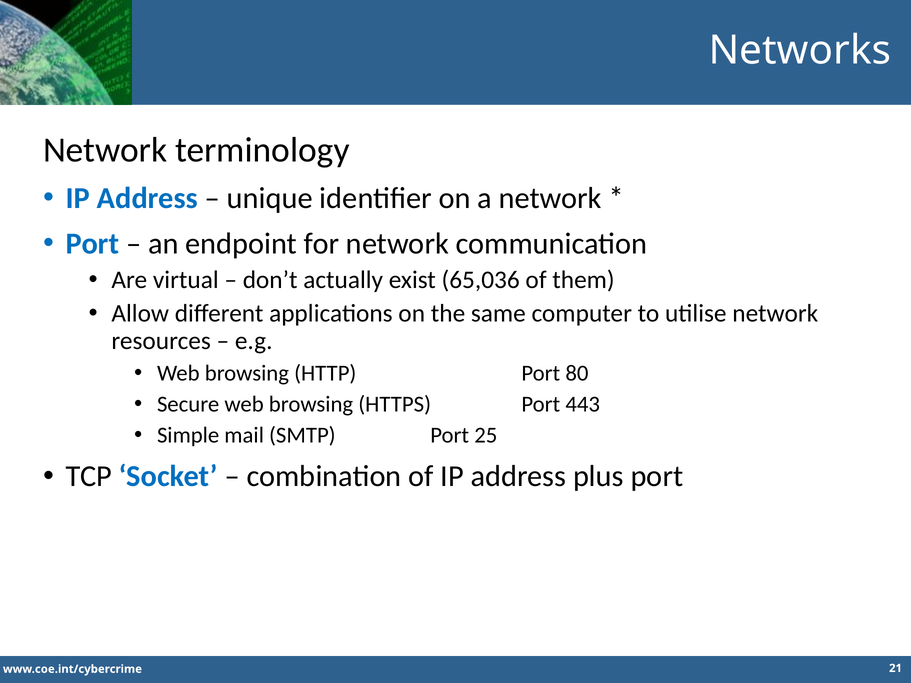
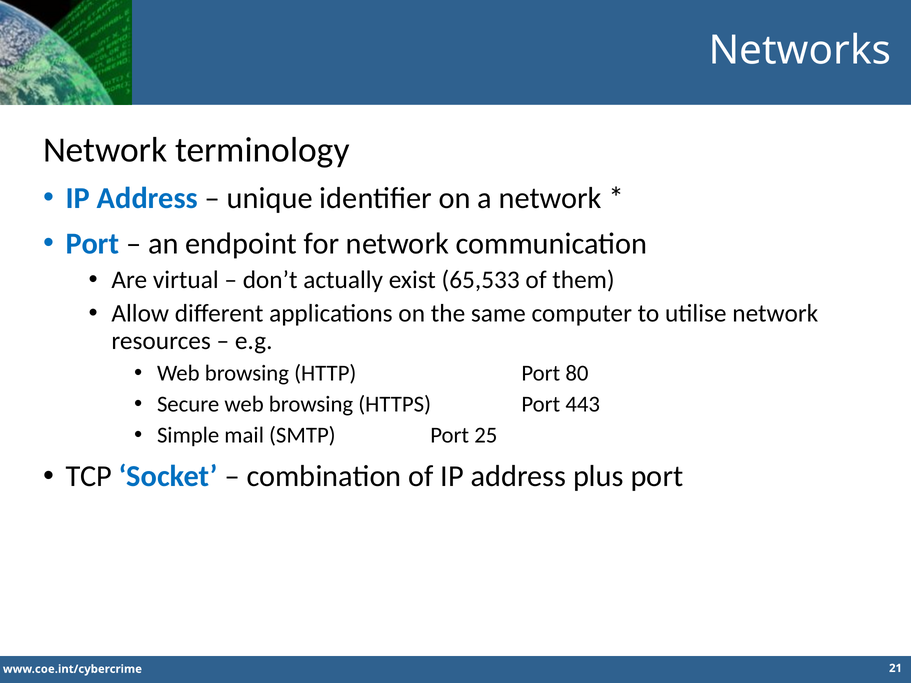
65,036: 65,036 -> 65,533
